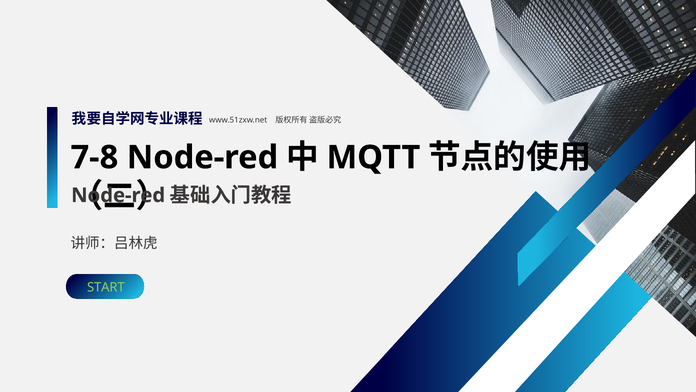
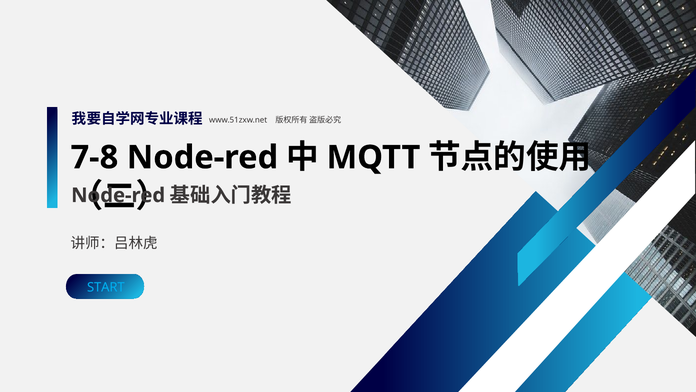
START colour: light green -> light blue
